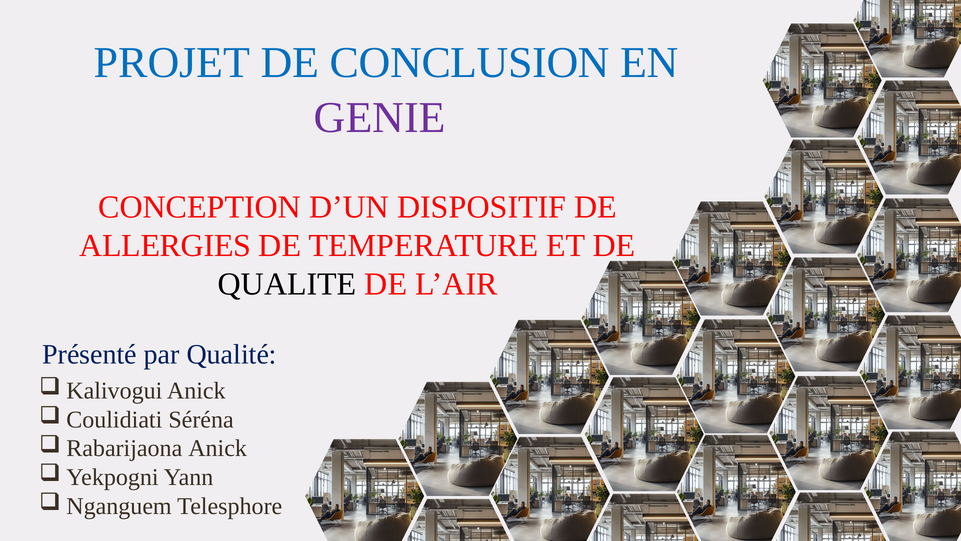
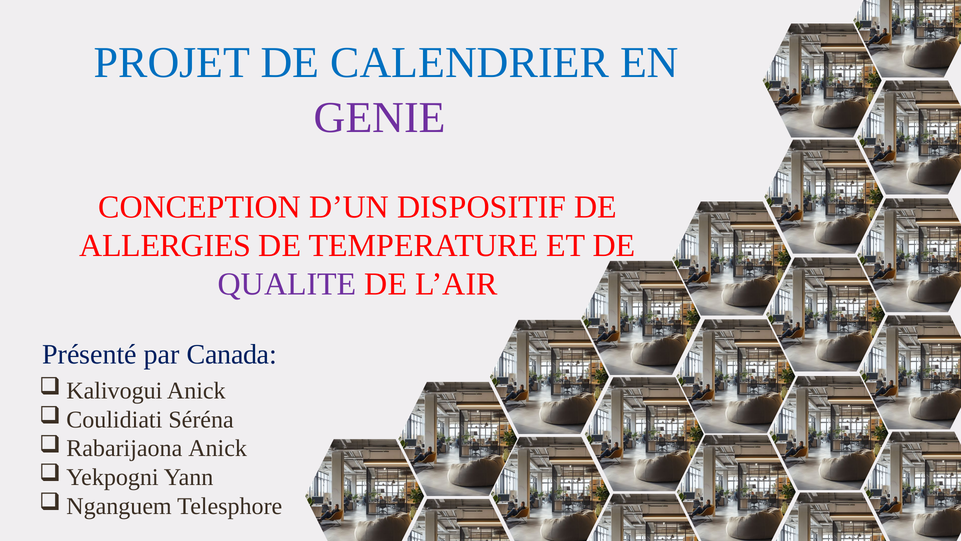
CONCLUSION: CONCLUSION -> CALENDRIER
QUALITE colour: black -> purple
Qualité: Qualité -> Canada
